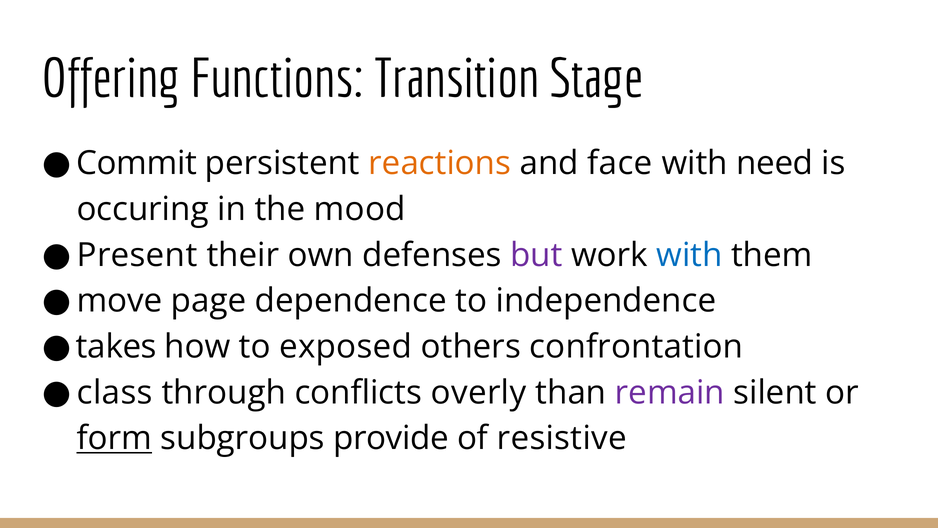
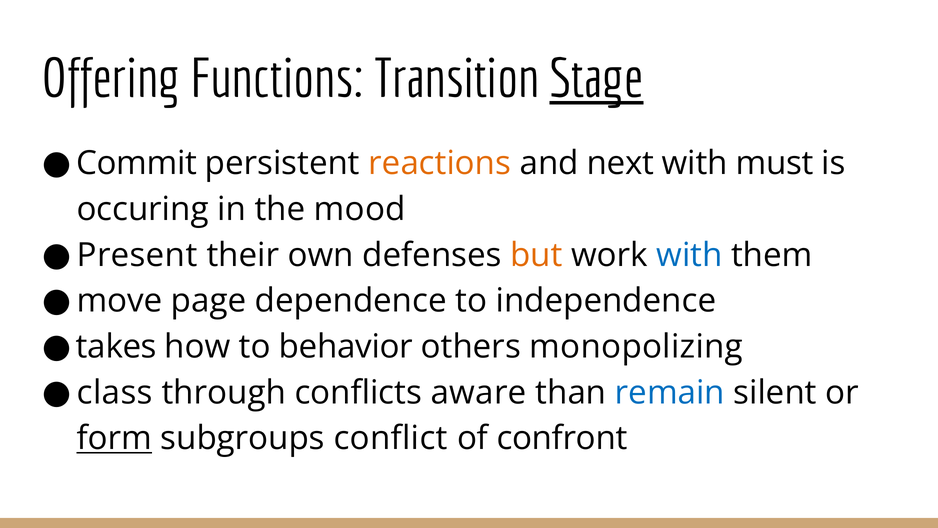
Stage underline: none -> present
face: face -> next
need: need -> must
but colour: purple -> orange
exposed: exposed -> behavior
confrontation: confrontation -> monopolizing
overly: overly -> aware
remain colour: purple -> blue
provide: provide -> conflict
resistive: resistive -> confront
